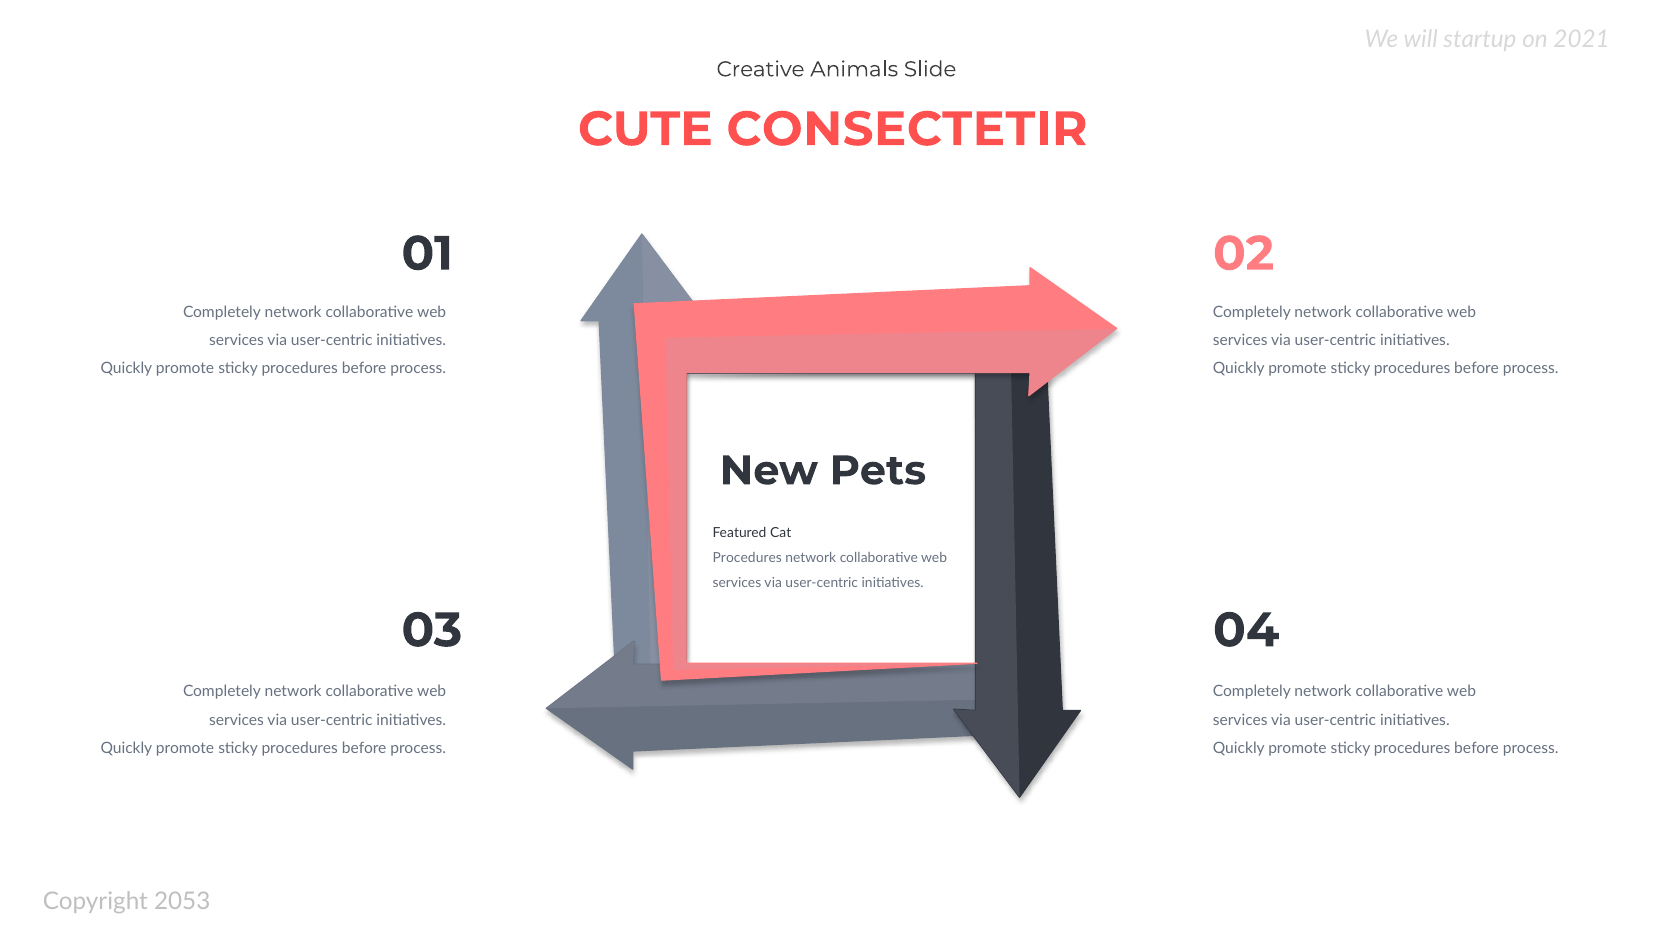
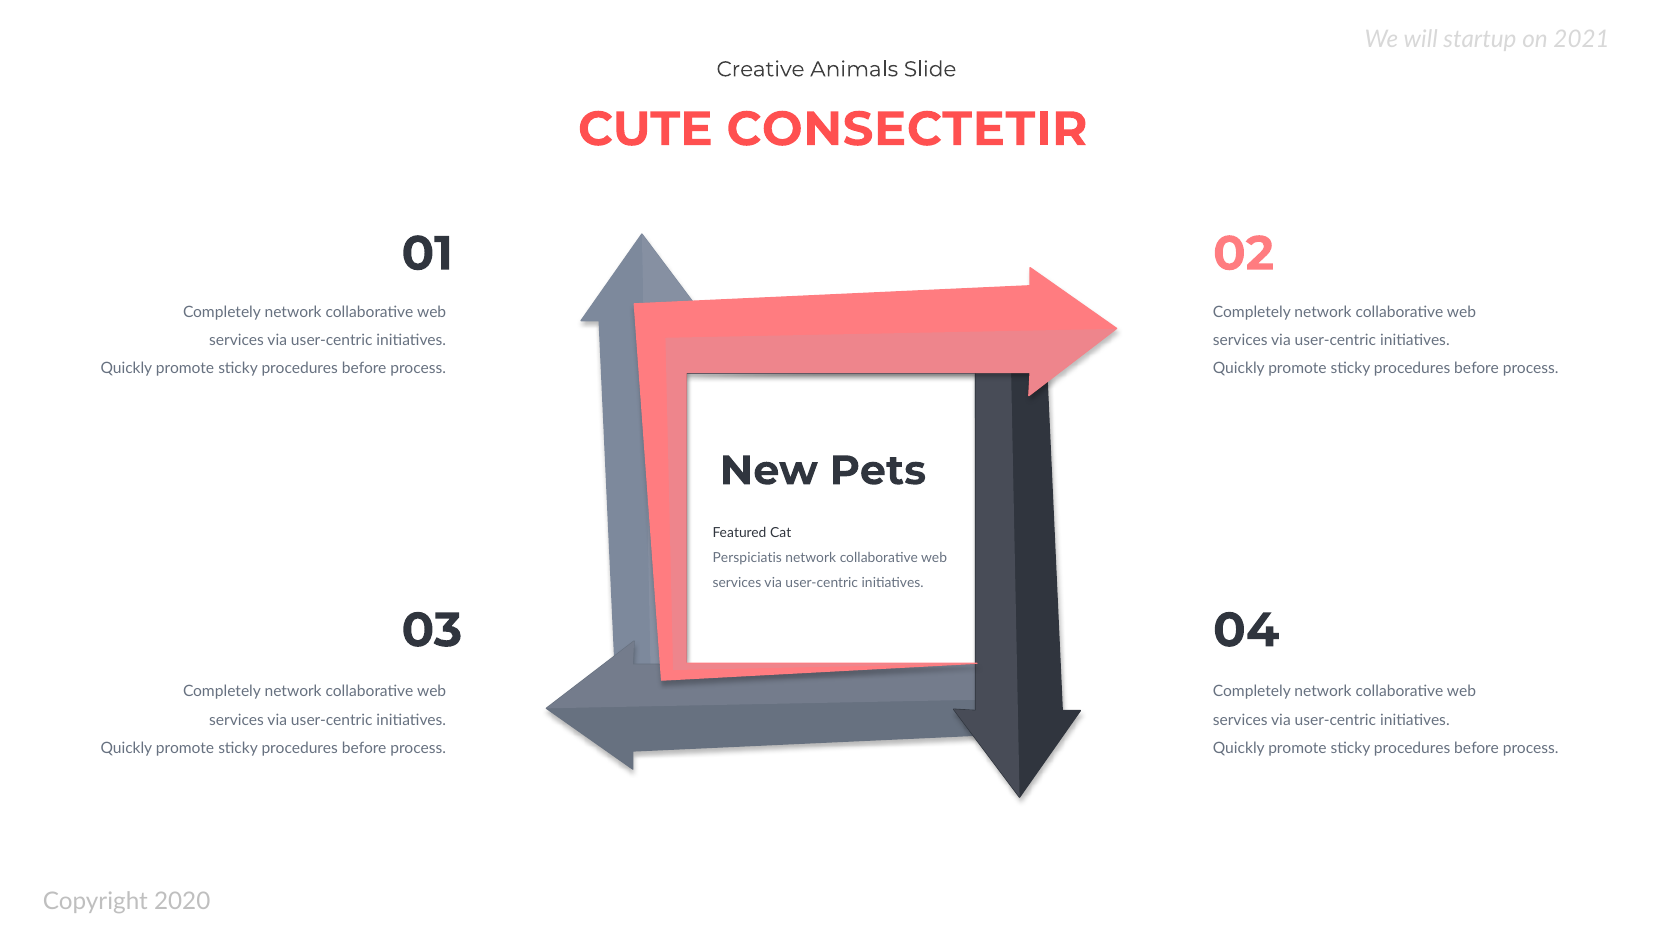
Procedures at (747, 558): Procedures -> Perspiciatis
2053: 2053 -> 2020
